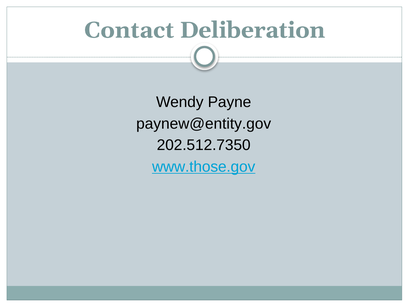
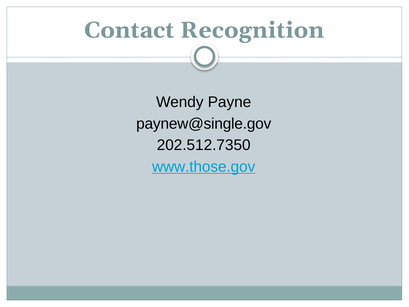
Deliberation: Deliberation -> Recognition
paynew@entity.gov: paynew@entity.gov -> paynew@single.gov
